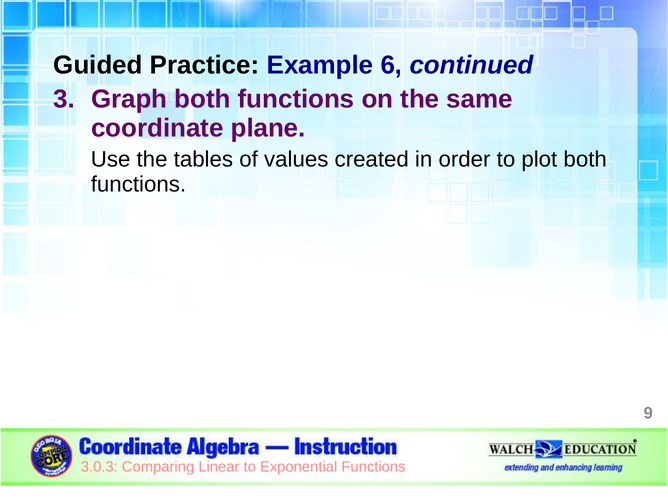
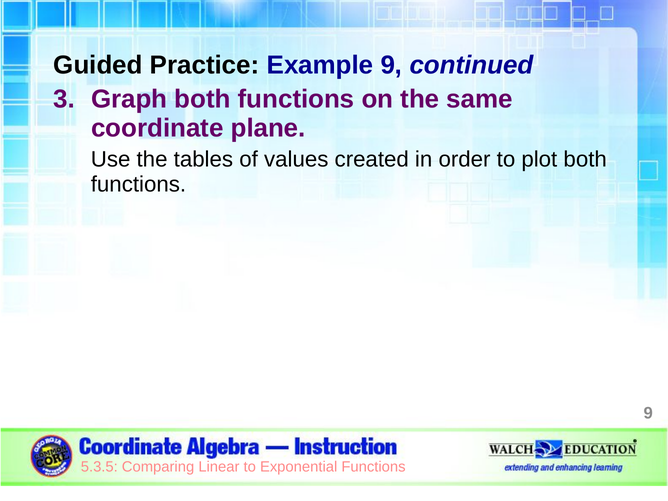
Example 6: 6 -> 9
3.0.3: 3.0.3 -> 5.3.5
